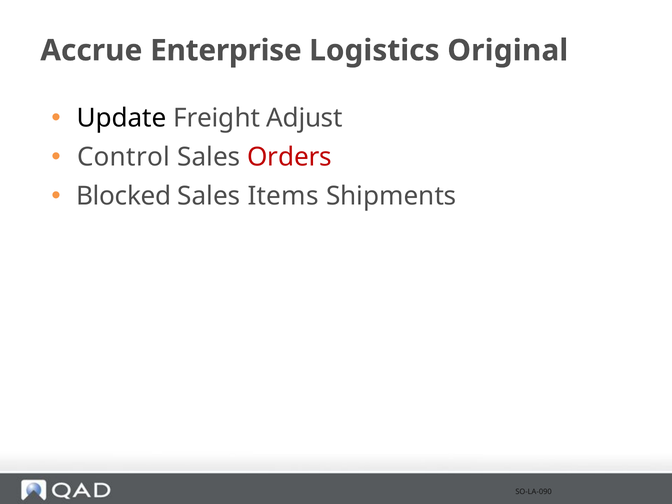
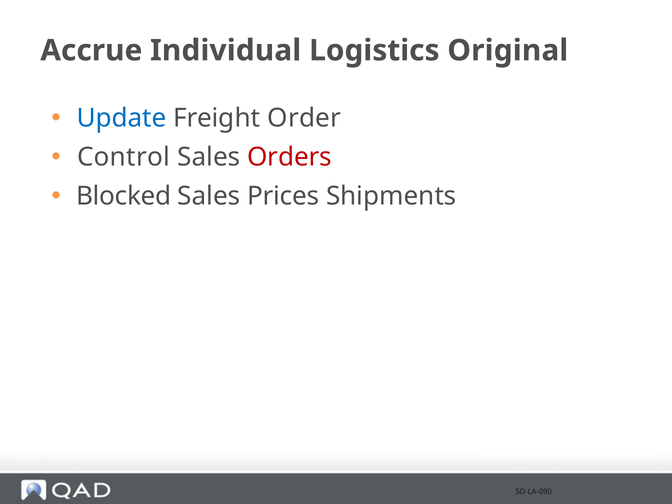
Enterprise: Enterprise -> Individual
Update colour: black -> blue
Adjust: Adjust -> Order
Items: Items -> Prices
